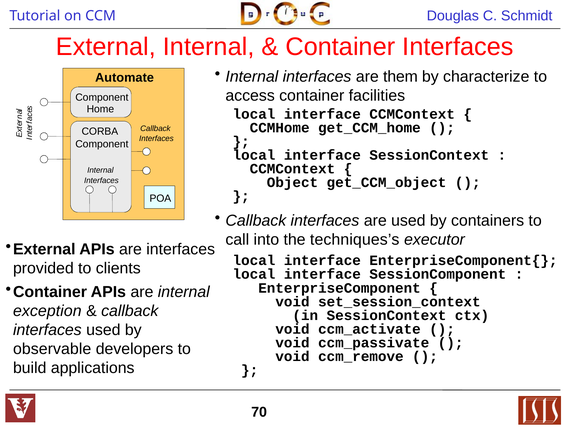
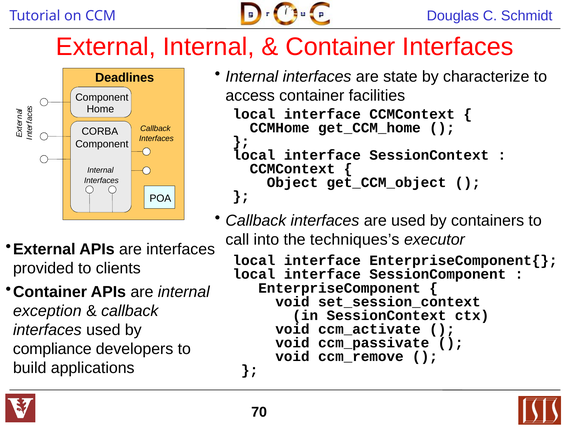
Automate: Automate -> Deadlines
them: them -> state
observable: observable -> compliance
